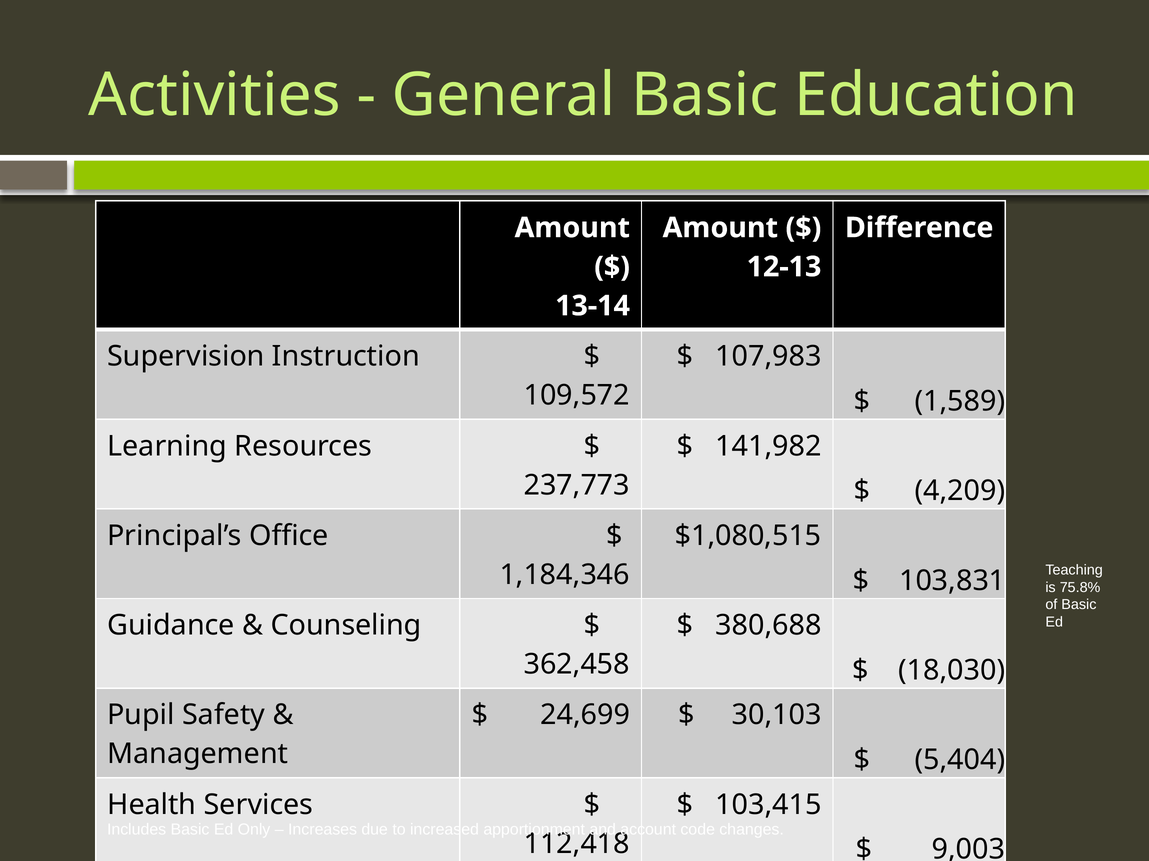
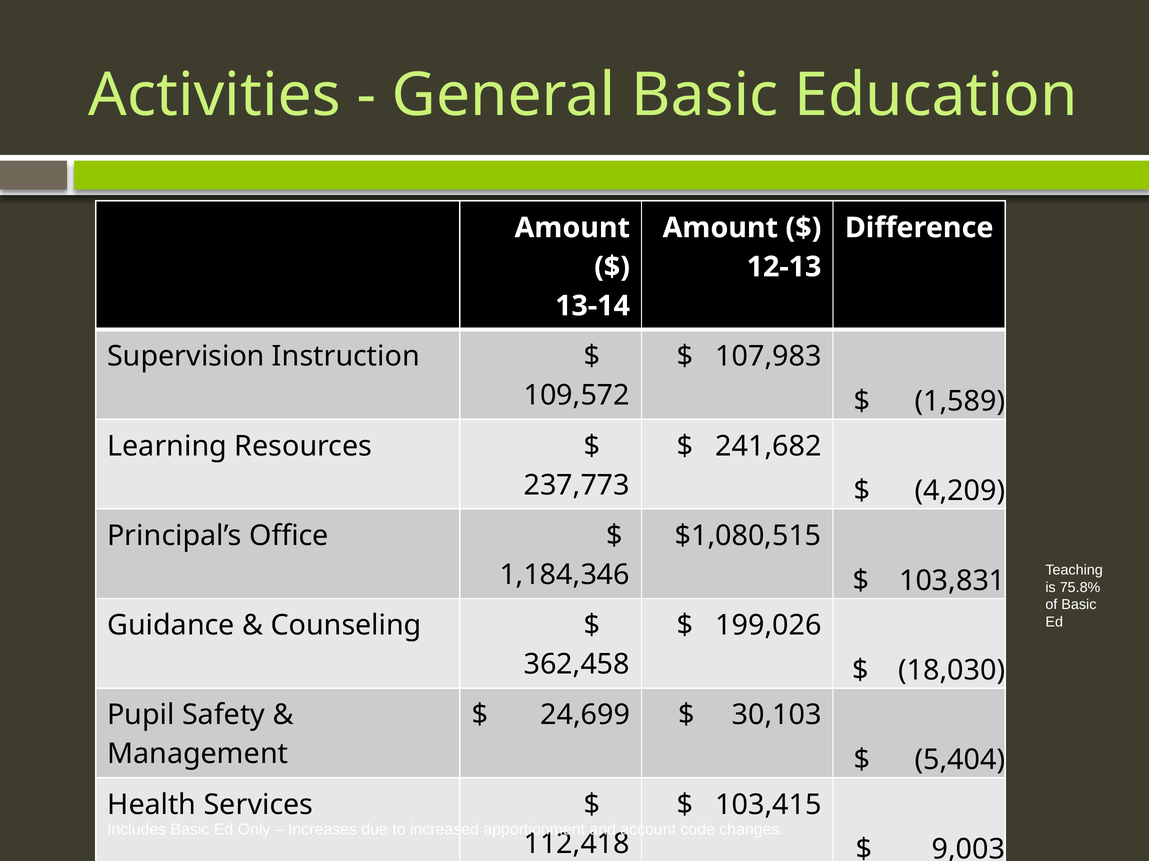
141,982: 141,982 -> 241,682
380,688: 380,688 -> 199,026
